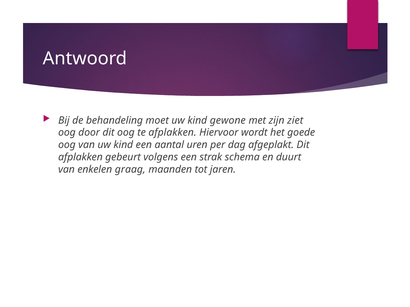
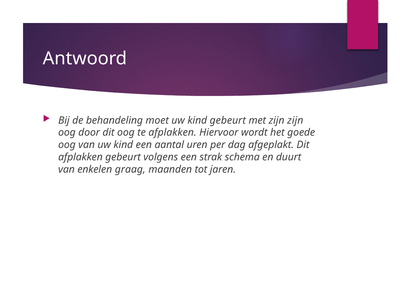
kind gewone: gewone -> gebeurt
zijn ziet: ziet -> zijn
